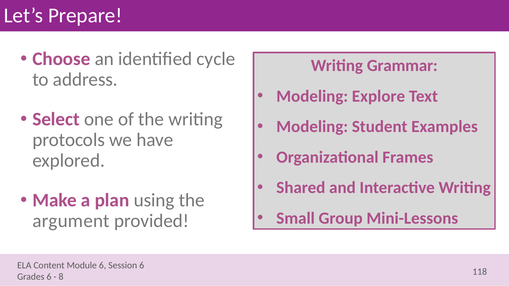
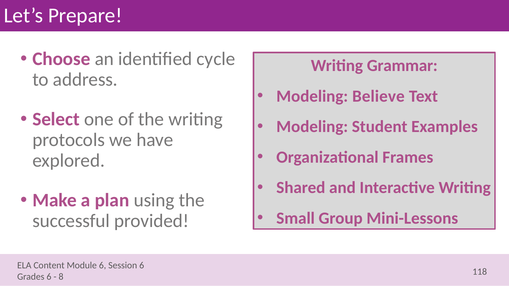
Explore: Explore -> Believe
argument: argument -> successful
